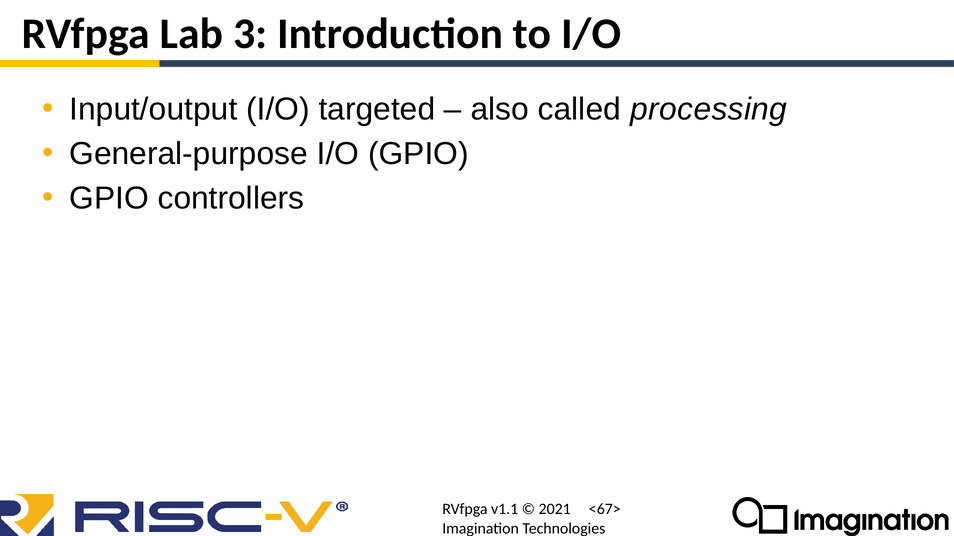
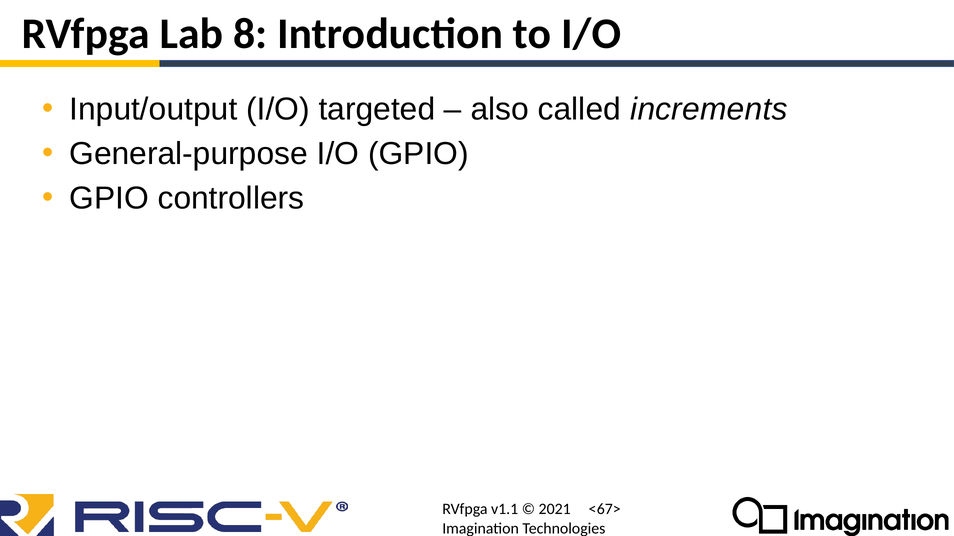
3: 3 -> 8
processing: processing -> increments
